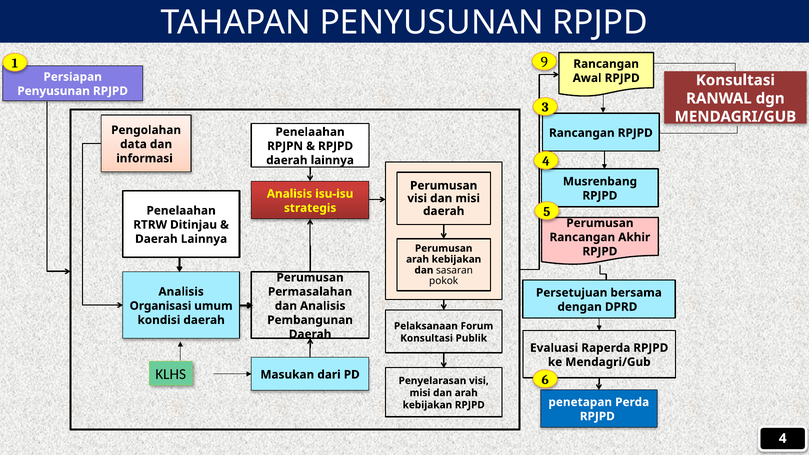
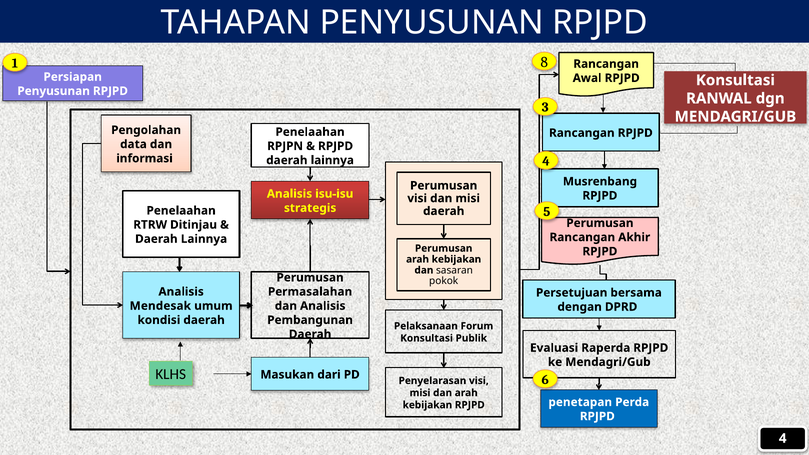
9: 9 -> 8
Organisasi: Organisasi -> Mendesak
